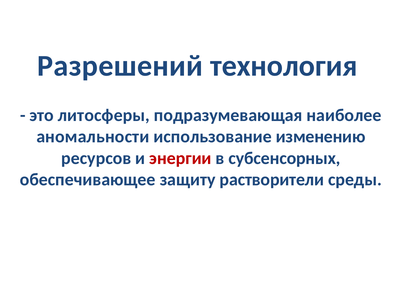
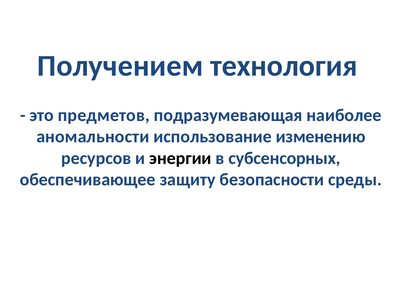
Разрешений: Разрешений -> Получением
литосферы: литосферы -> предметов
энергии colour: red -> black
растворители: растворители -> безопасности
